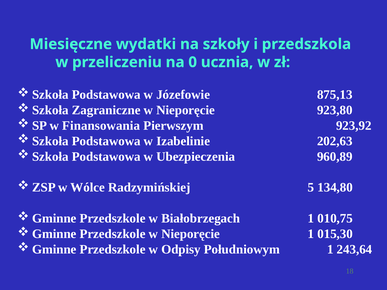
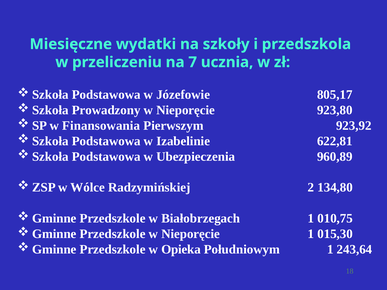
0: 0 -> 7
875,13: 875,13 -> 805,17
Zagraniczne: Zagraniczne -> Prowadzony
202,63: 202,63 -> 622,81
5: 5 -> 2
Odpisy: Odpisy -> Opieka
